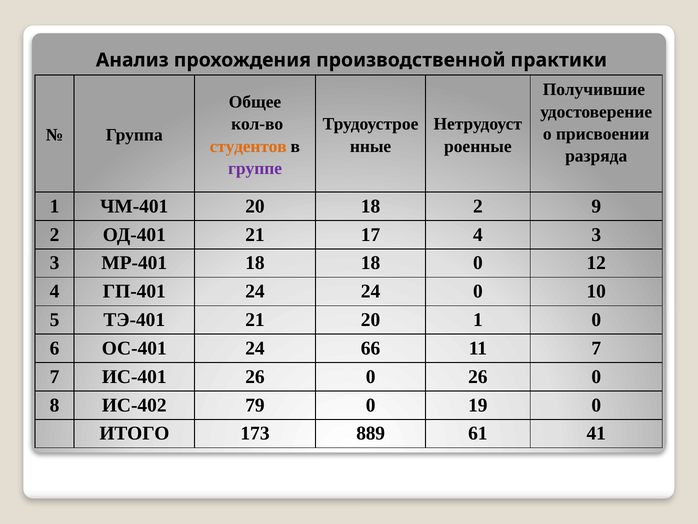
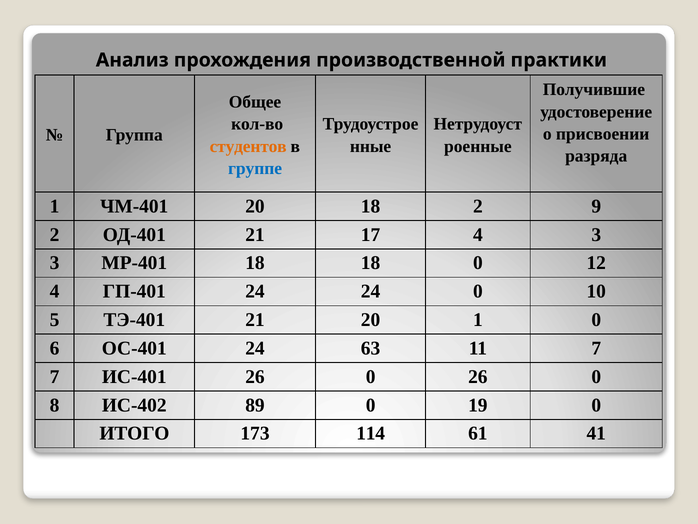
группе colour: purple -> blue
66: 66 -> 63
79: 79 -> 89
889: 889 -> 114
